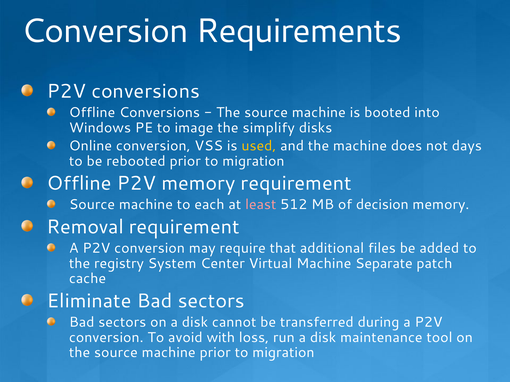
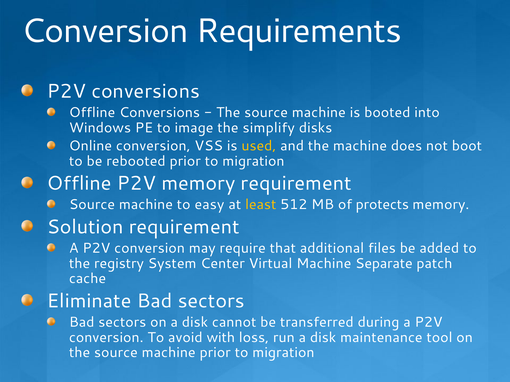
days: days -> boot
each: each -> easy
least colour: pink -> yellow
decision: decision -> protects
Removal: Removal -> Solution
